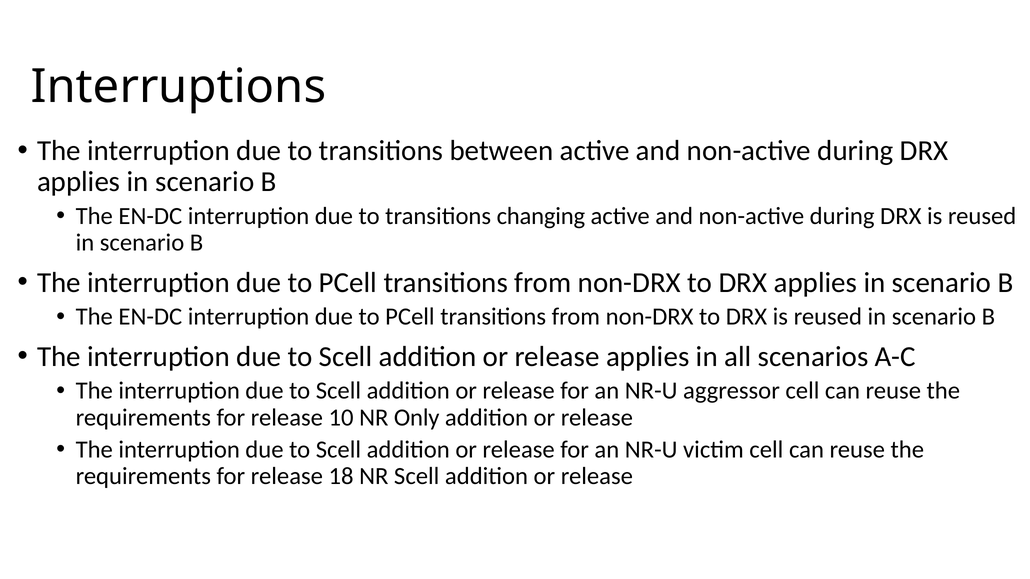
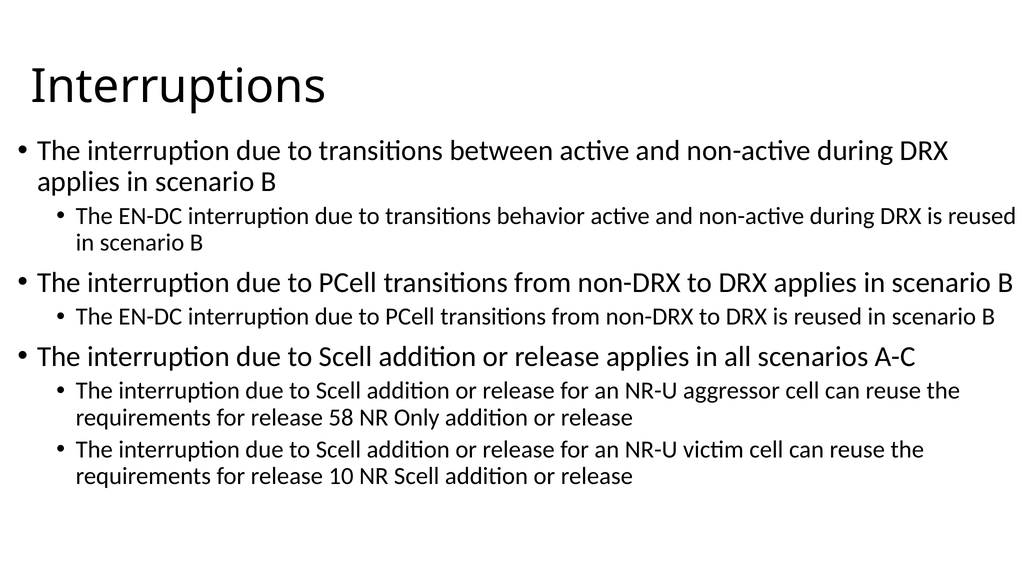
changing: changing -> behavior
10: 10 -> 58
18: 18 -> 10
